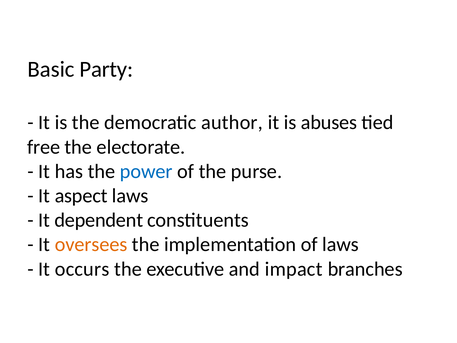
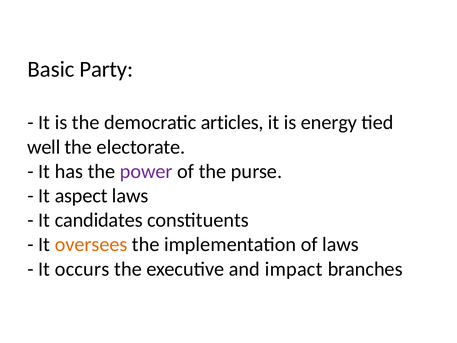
author: author -> articles
abuses: abuses -> energy
free: free -> well
power colour: blue -> purple
dependent: dependent -> candidates
